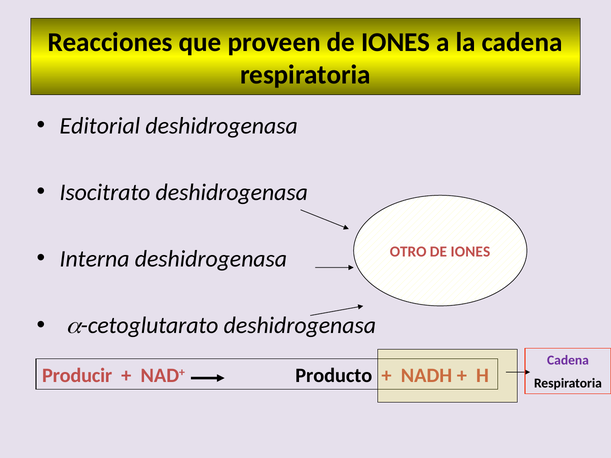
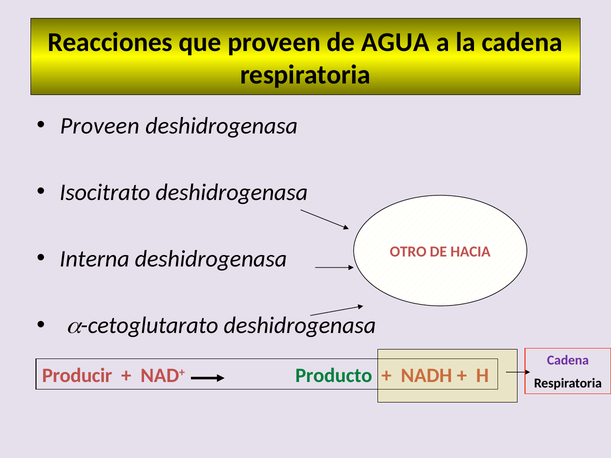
proveen de IONES: IONES -> AGUA
Editorial at (100, 126): Editorial -> Proveen
IONES at (470, 252): IONES -> HACIA
Producto colour: black -> green
